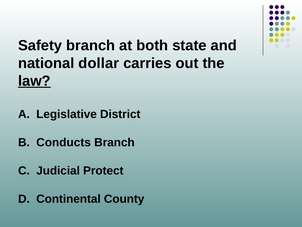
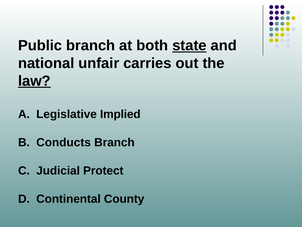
Safety: Safety -> Public
state underline: none -> present
dollar: dollar -> unfair
District: District -> Implied
